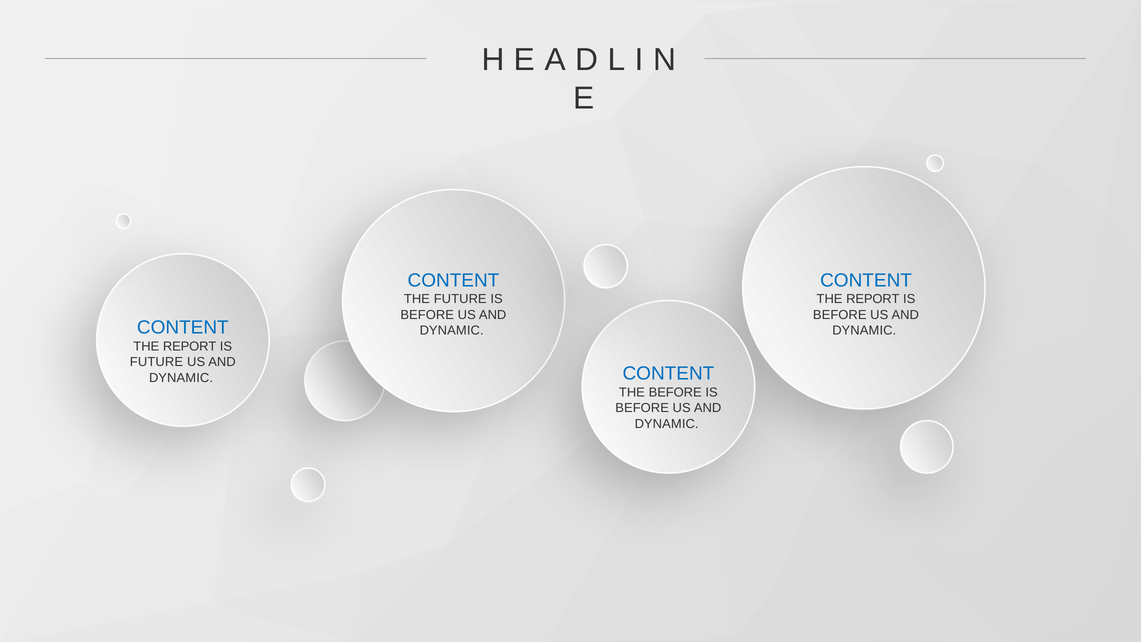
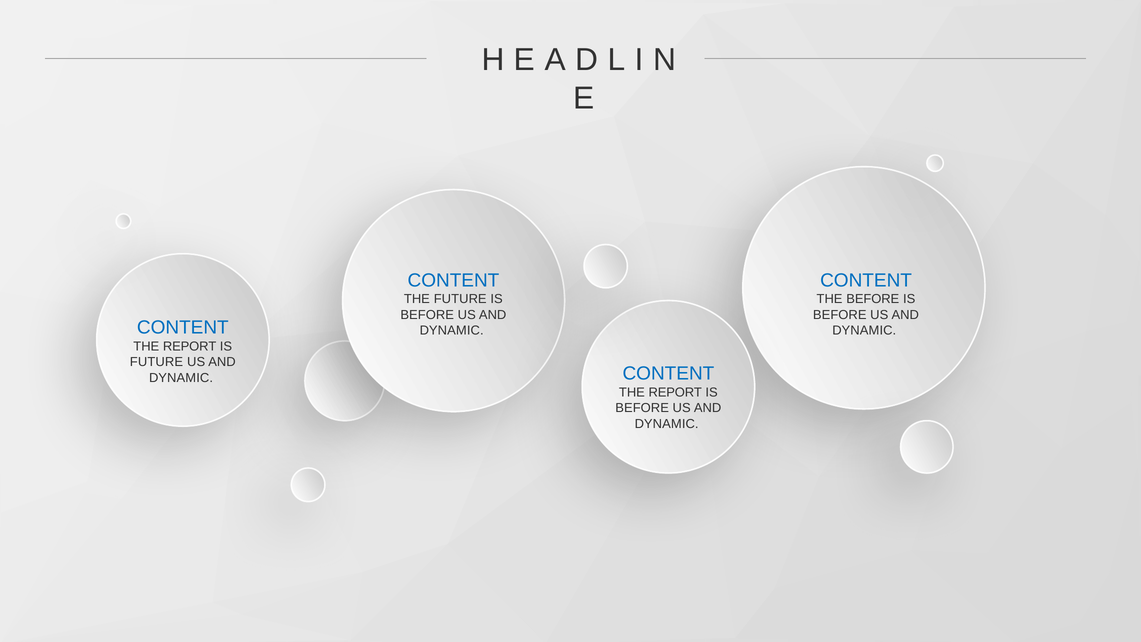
REPORT at (873, 299): REPORT -> BEFORE
BEFORE at (675, 392): BEFORE -> REPORT
